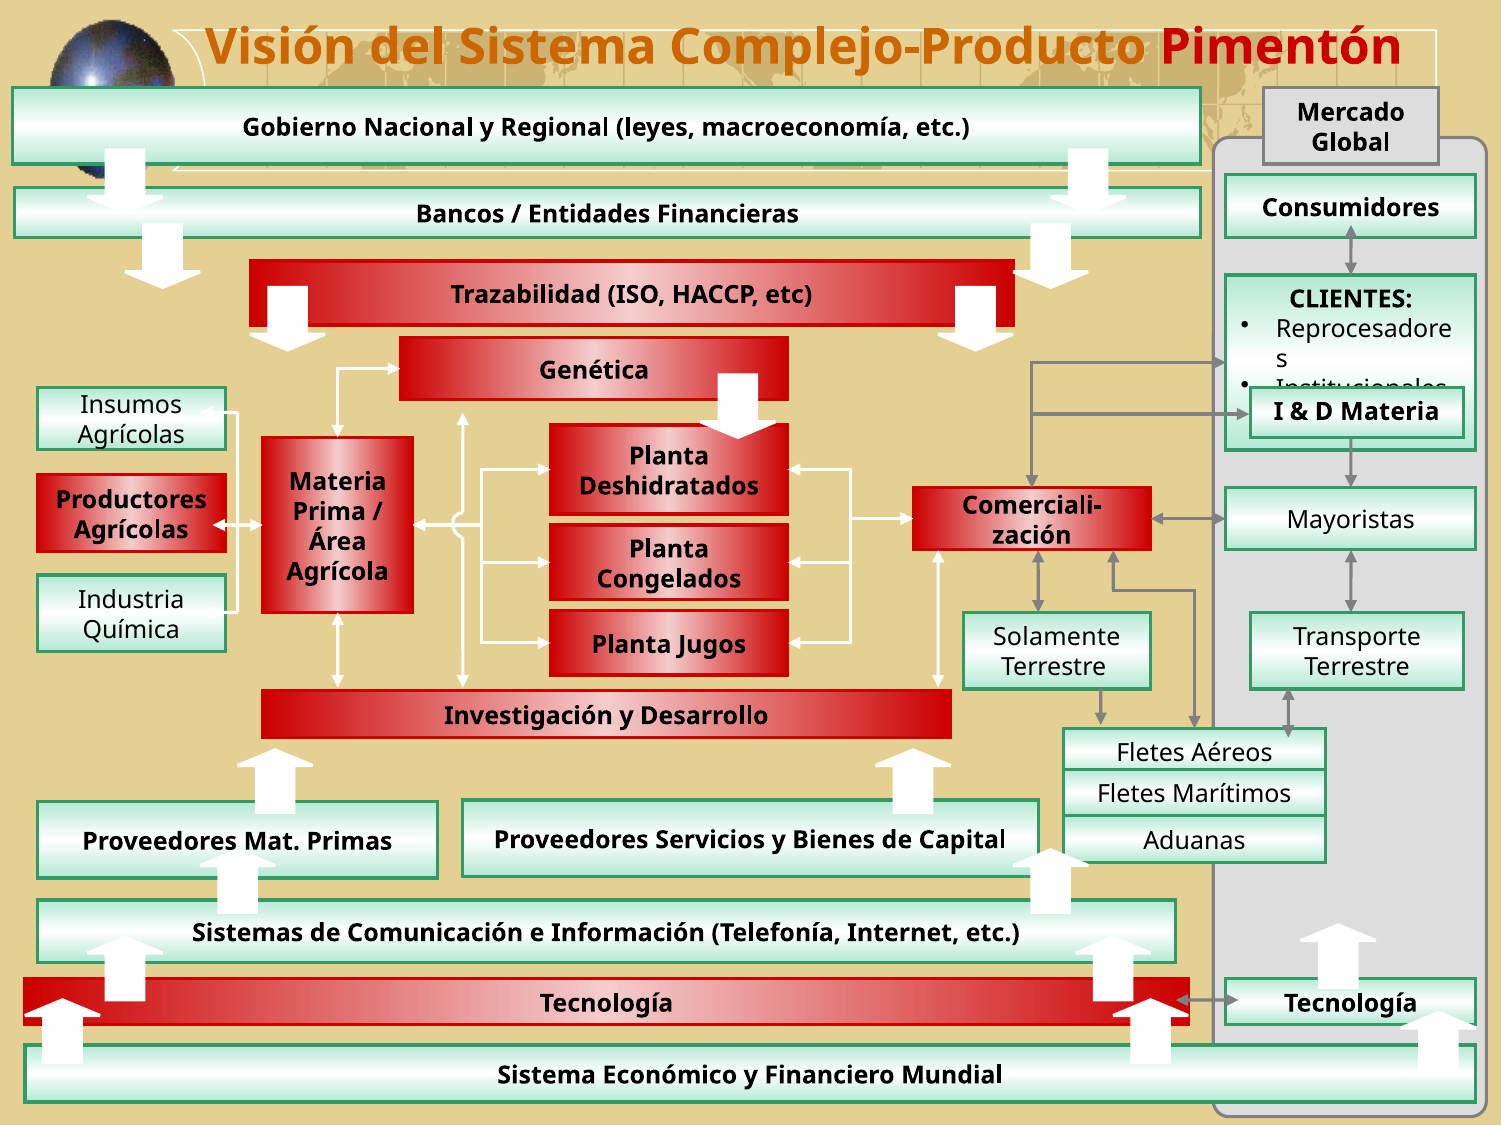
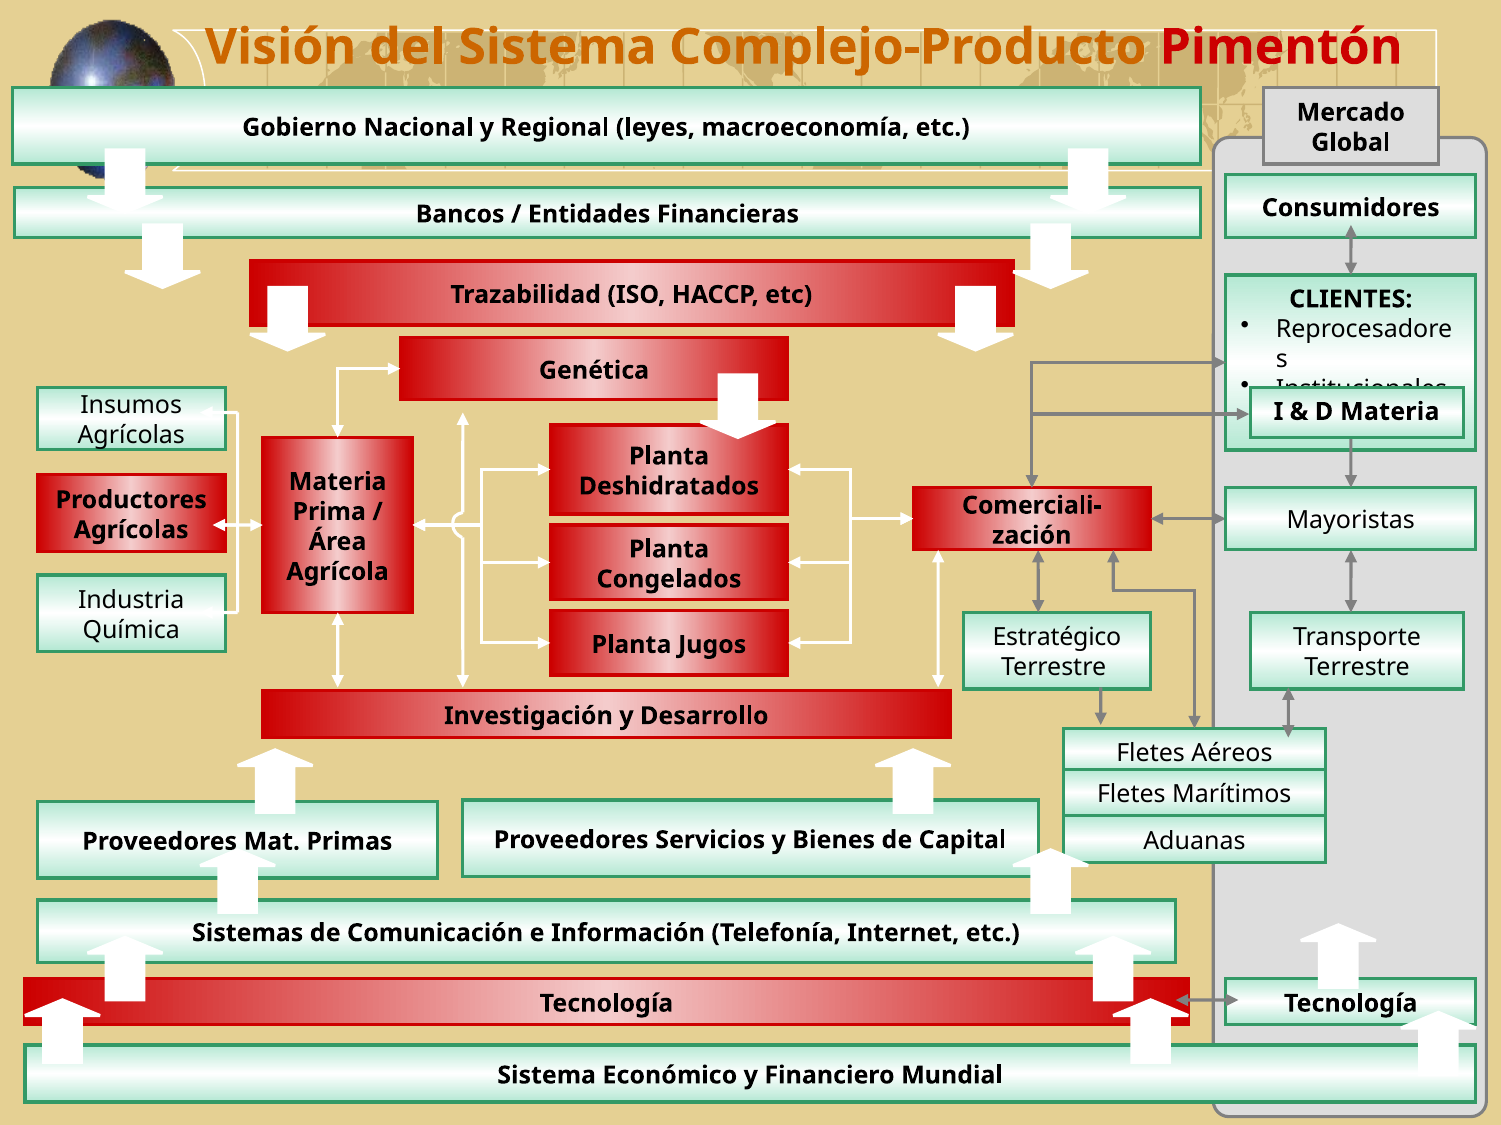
Solamente: Solamente -> Estratégico
